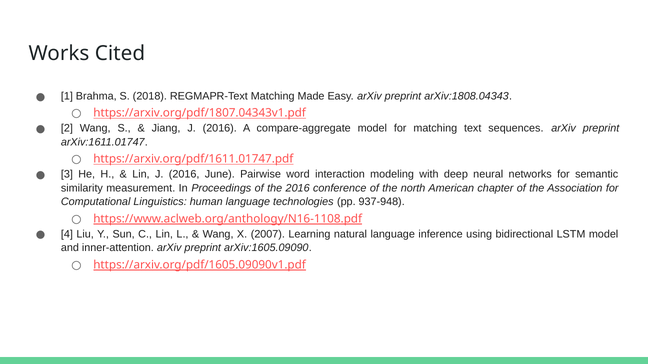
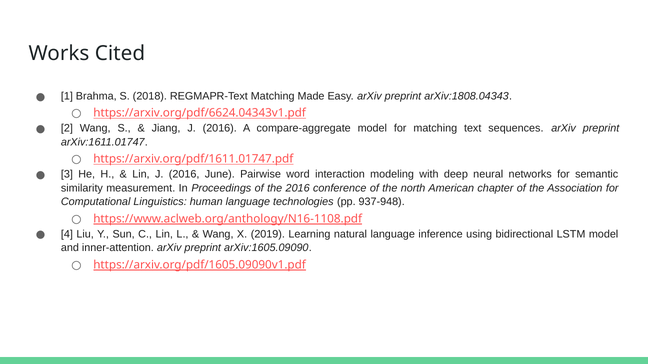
https://arxiv.org/pdf/1807.04343v1.pdf: https://arxiv.org/pdf/1807.04343v1.pdf -> https://arxiv.org/pdf/6624.04343v1.pdf
2007: 2007 -> 2019
